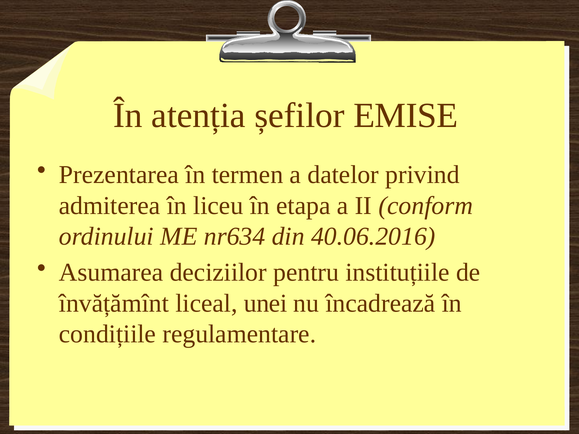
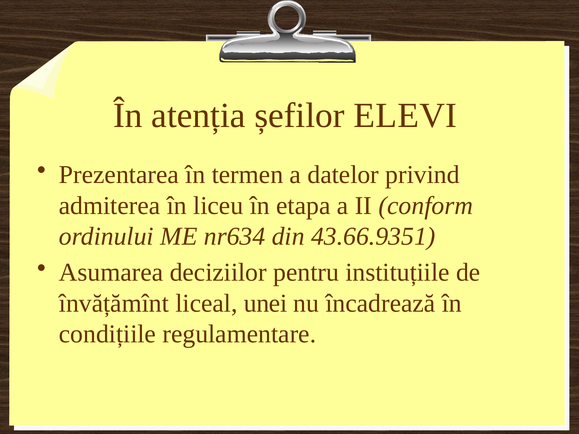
EMISE: EMISE -> ELEVI
40.06.2016: 40.06.2016 -> 43.66.9351
